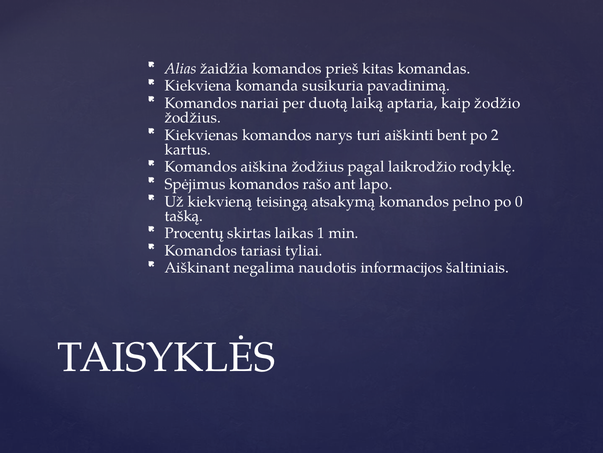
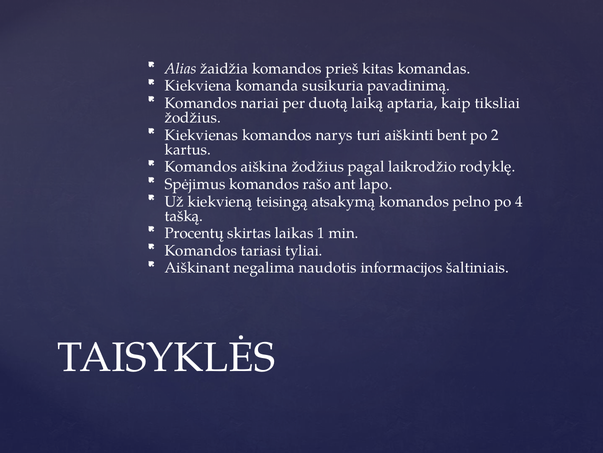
žodžio: žodžio -> tiksliai
0: 0 -> 4
